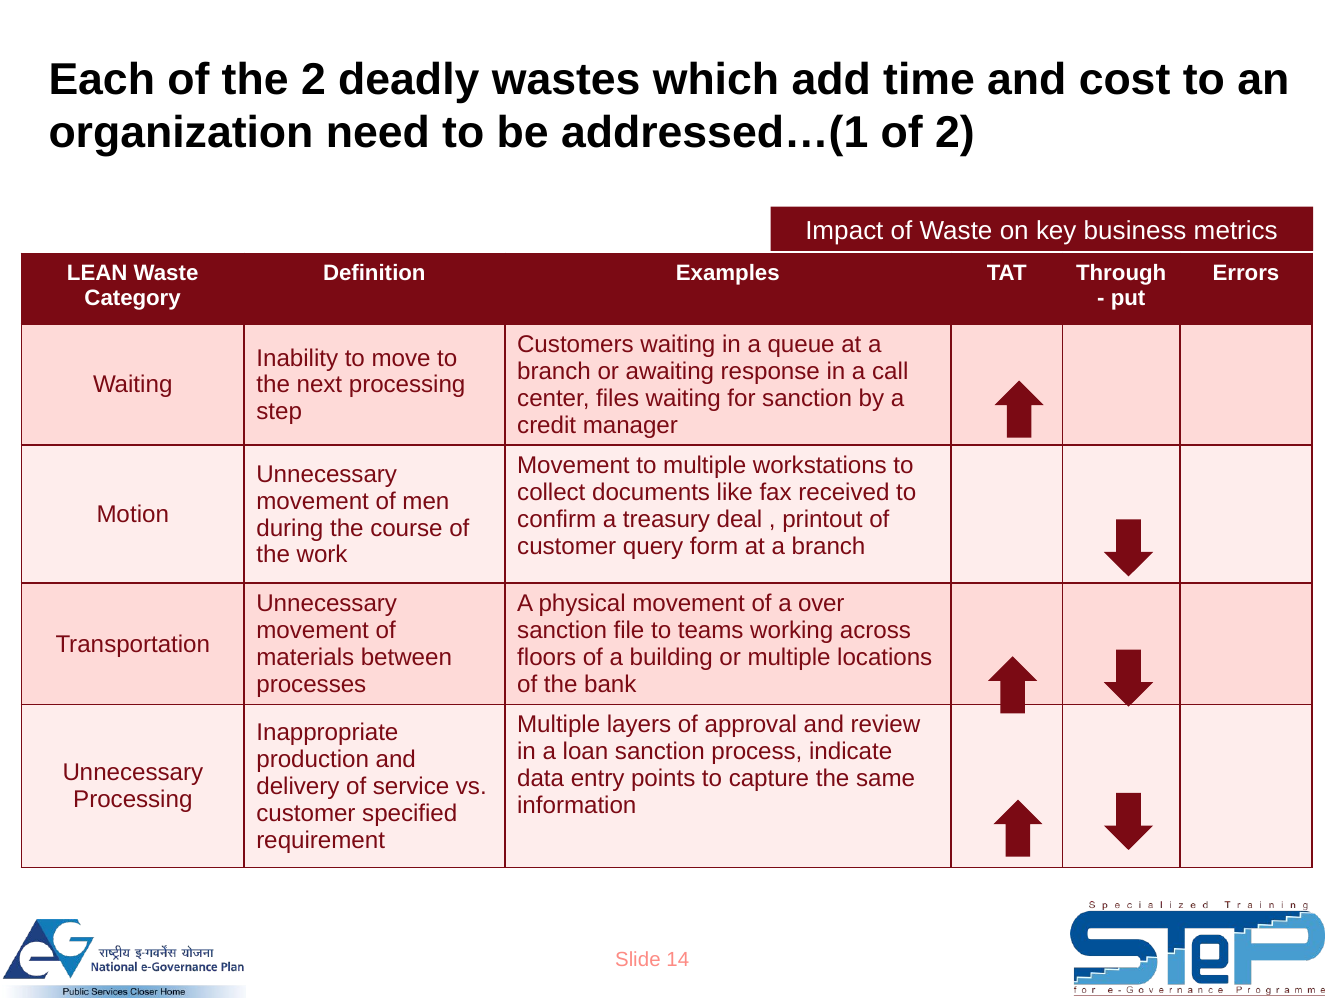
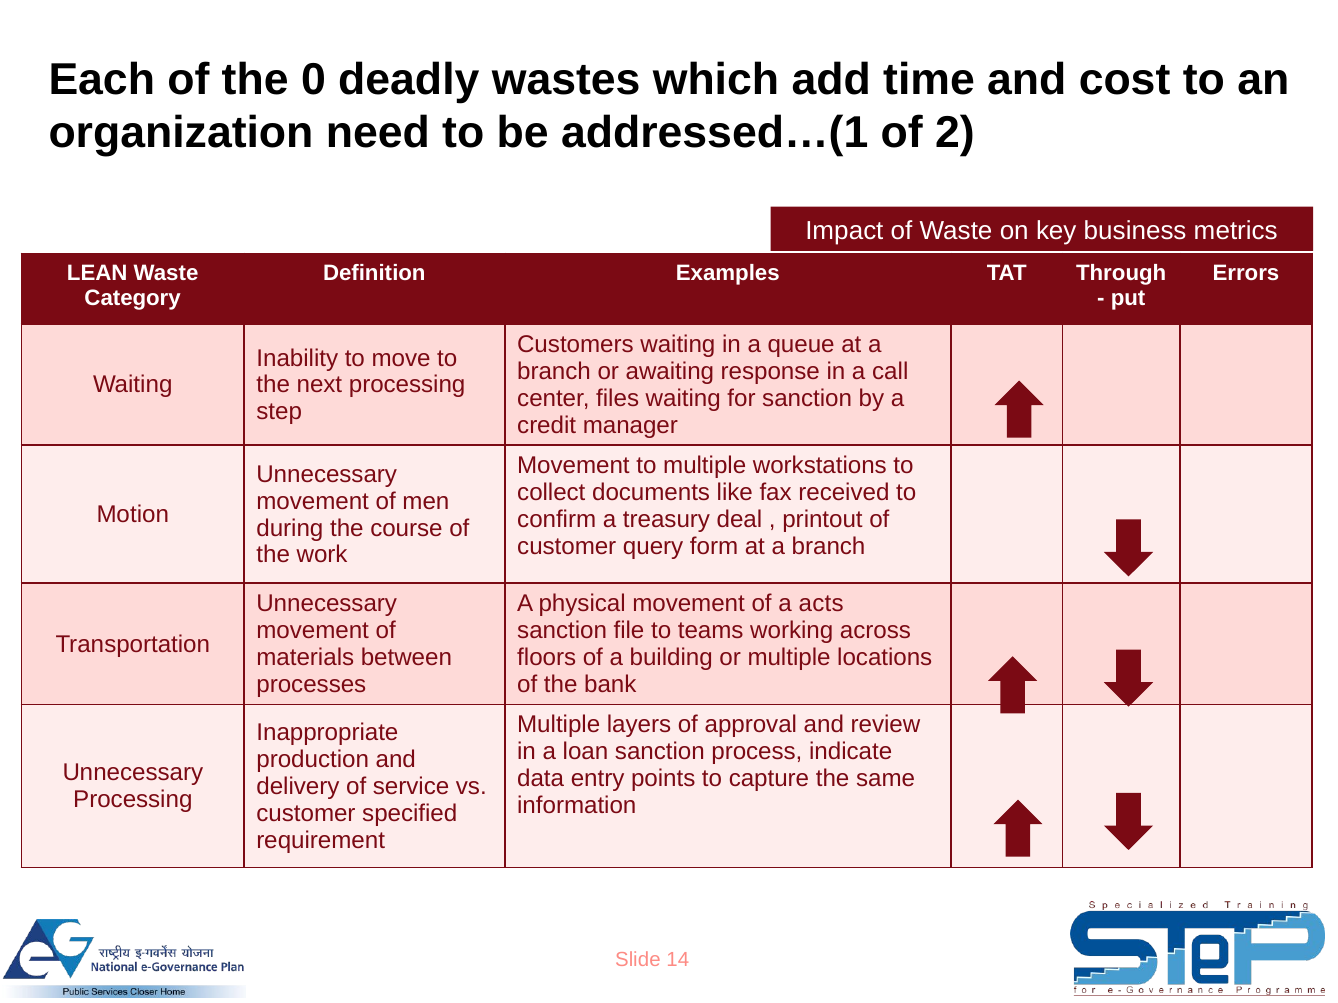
the 2: 2 -> 0
over: over -> acts
